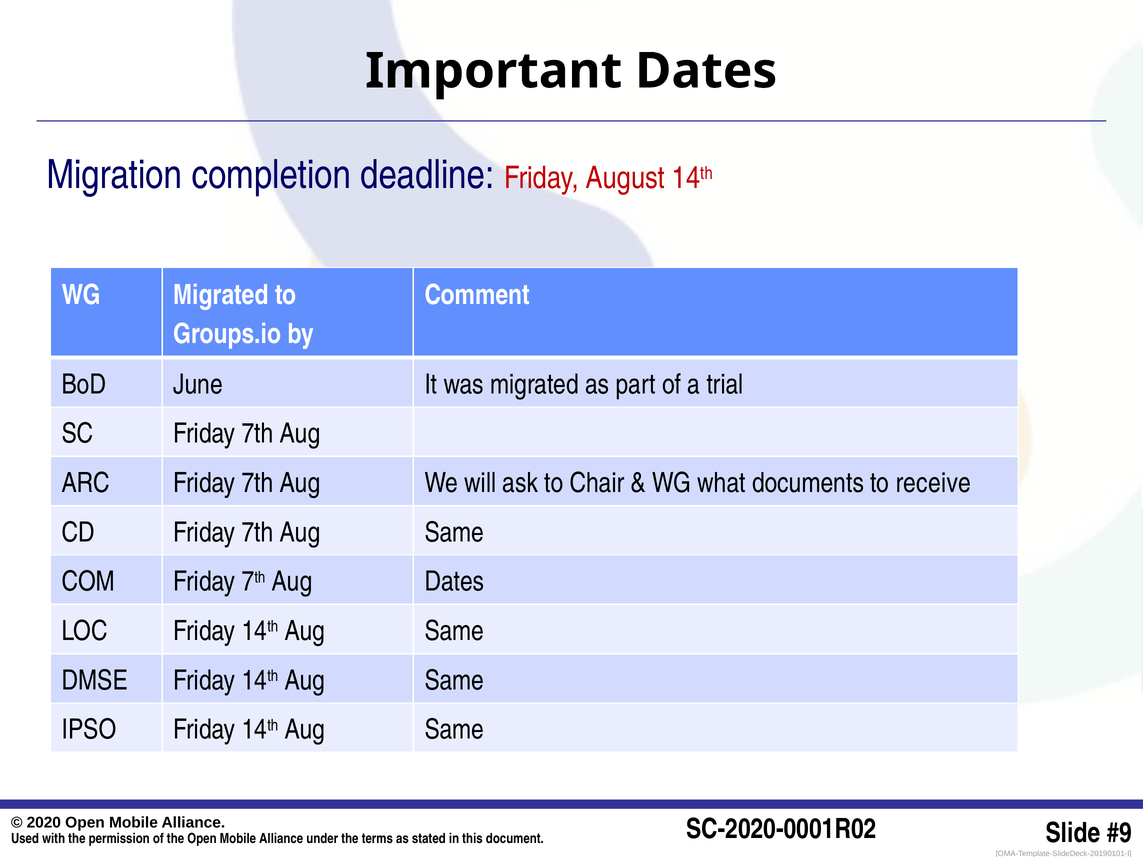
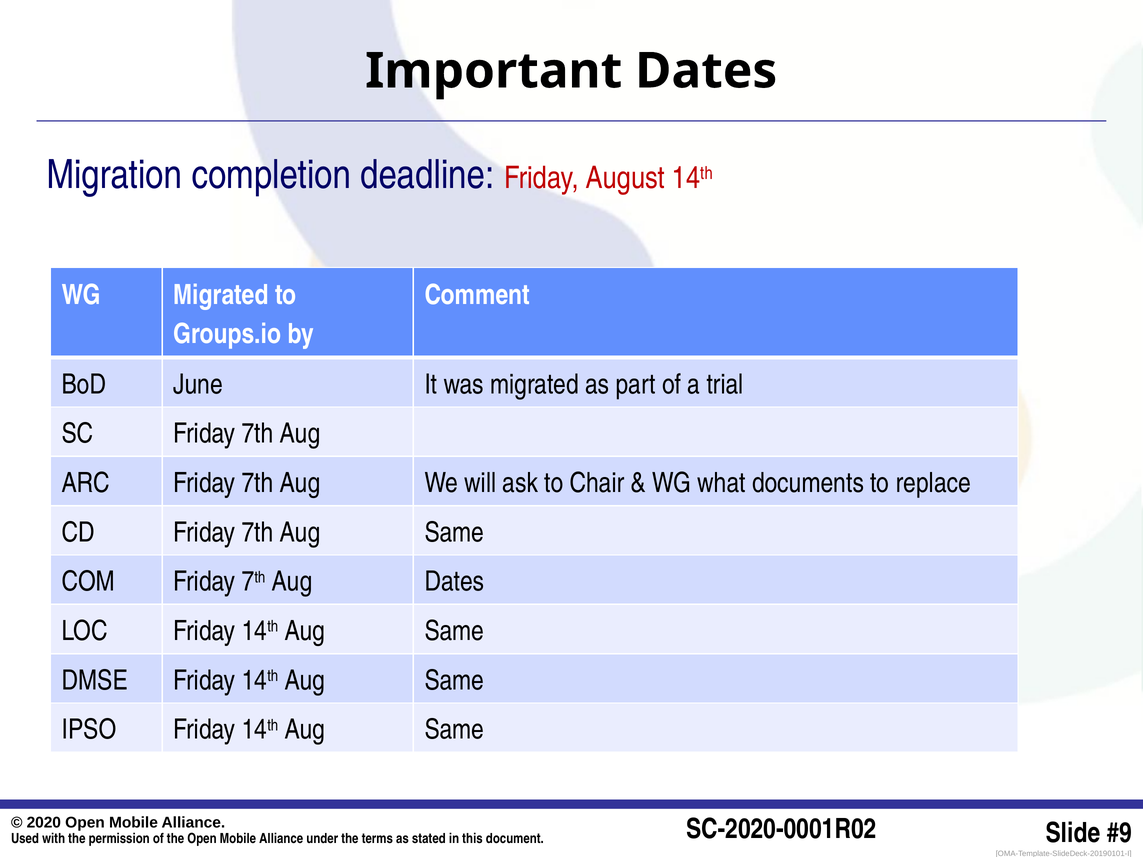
receive: receive -> replace
